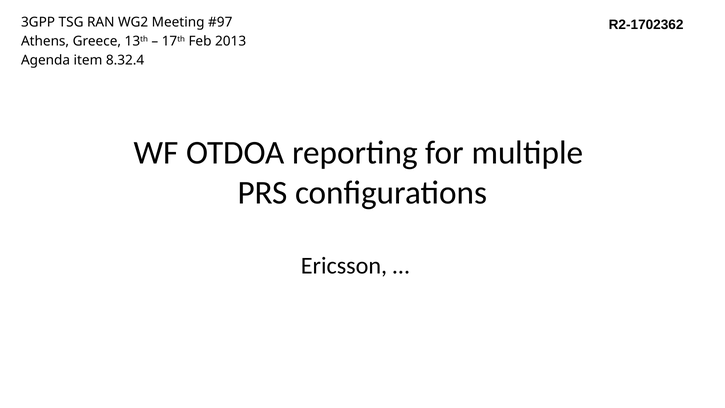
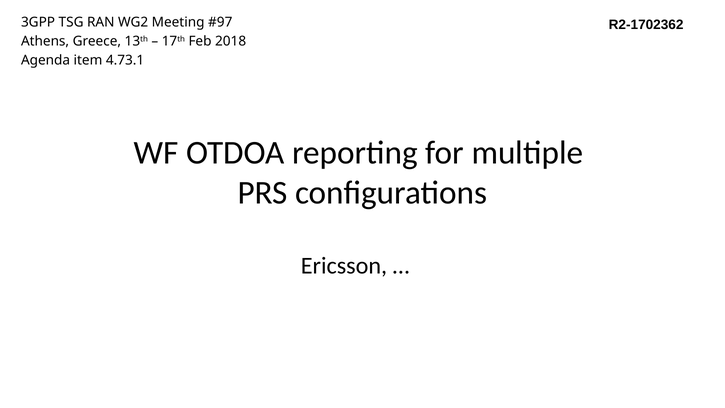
2013: 2013 -> 2018
8.32.4: 8.32.4 -> 4.73.1
